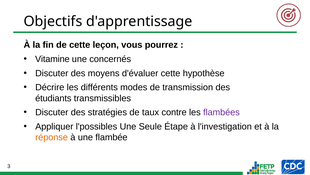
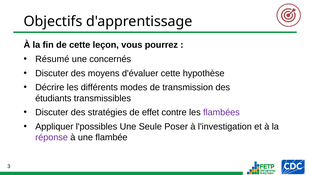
Vitamine: Vitamine -> Résumé
taux: taux -> effet
Étape: Étape -> Poser
réponse colour: orange -> purple
